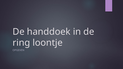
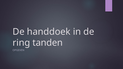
loontje: loontje -> tanden
